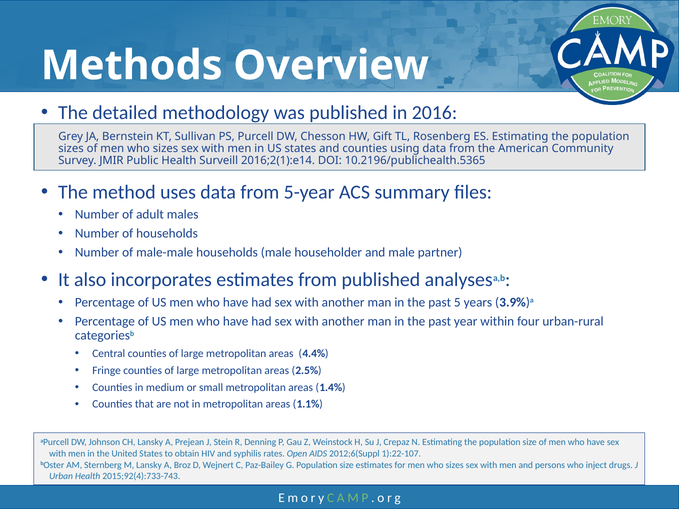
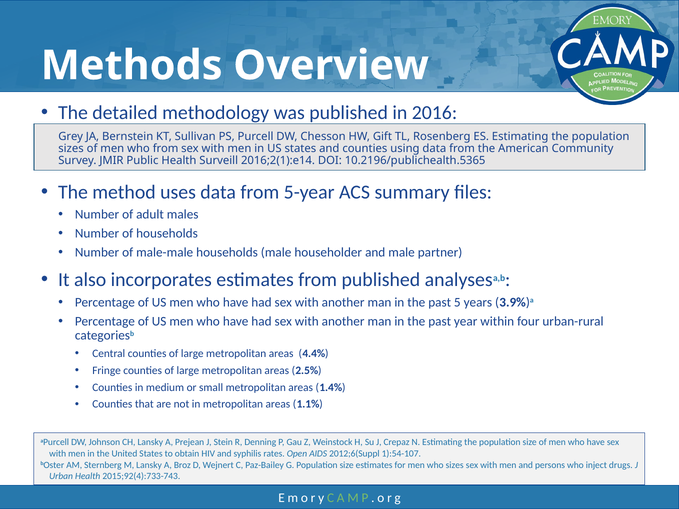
of men who sizes: sizes -> from
1):22-107: 1):22-107 -> 1):54-107
